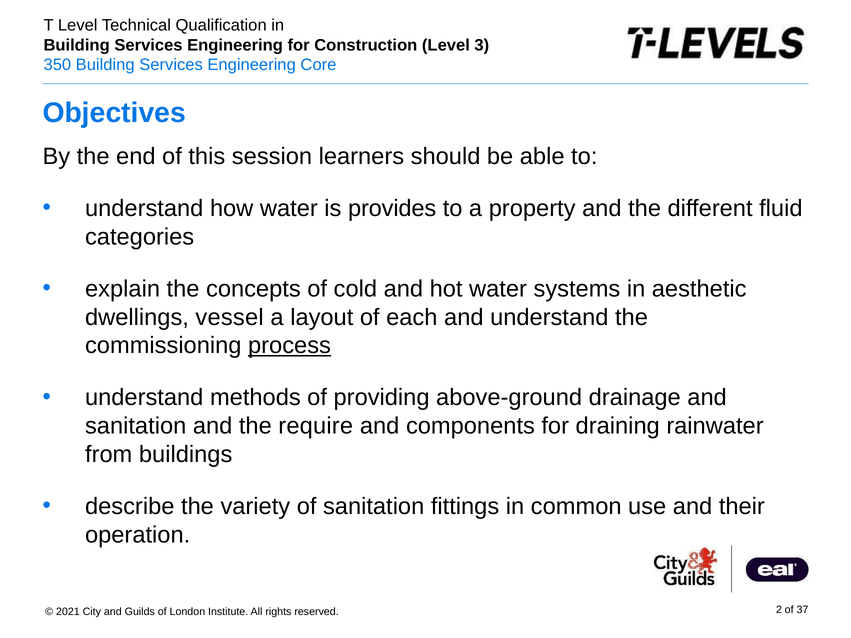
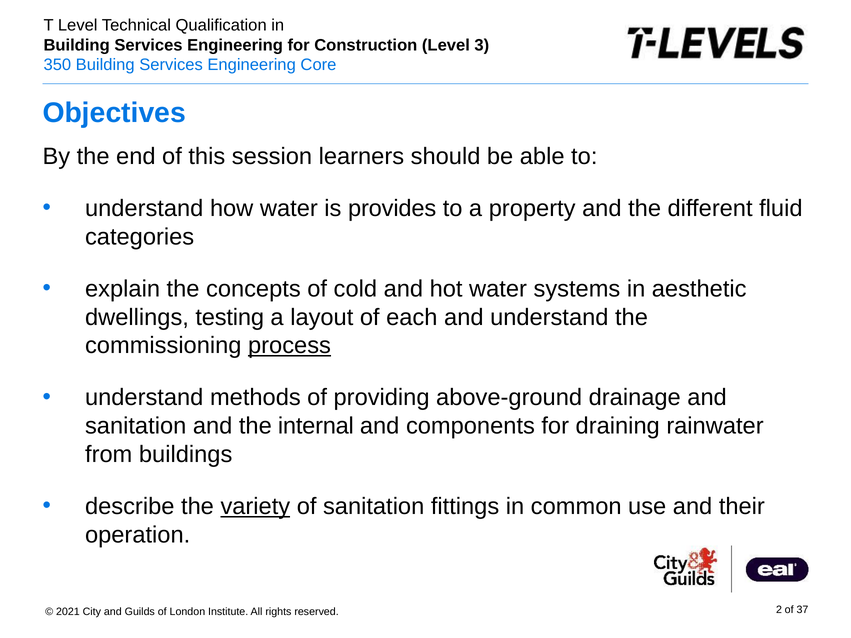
vessel: vessel -> testing
require: require -> internal
variety underline: none -> present
